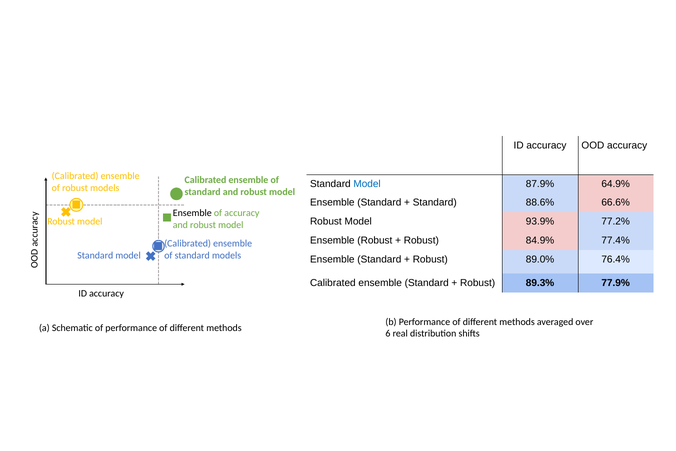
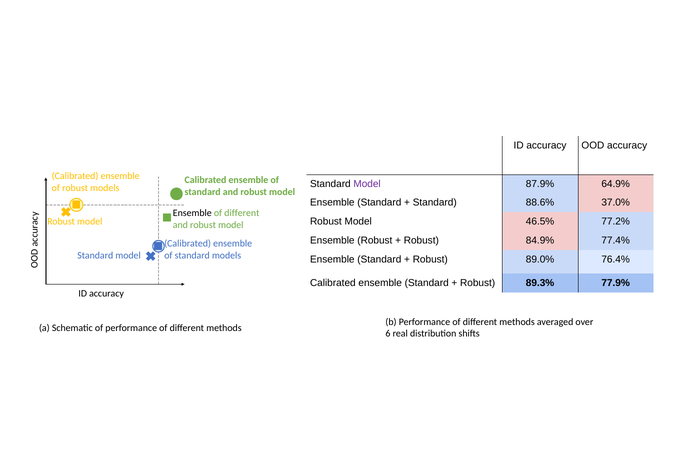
Model at (367, 184) colour: blue -> purple
66.6%: 66.6% -> 37.0%
accuracy at (242, 213): accuracy -> different
93.9%: 93.9% -> 46.5%
